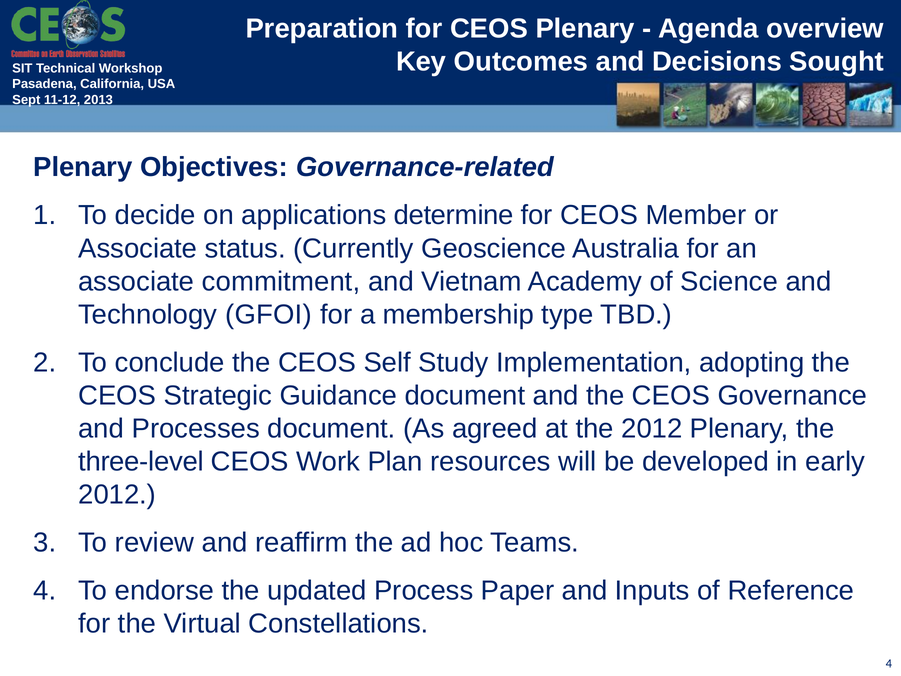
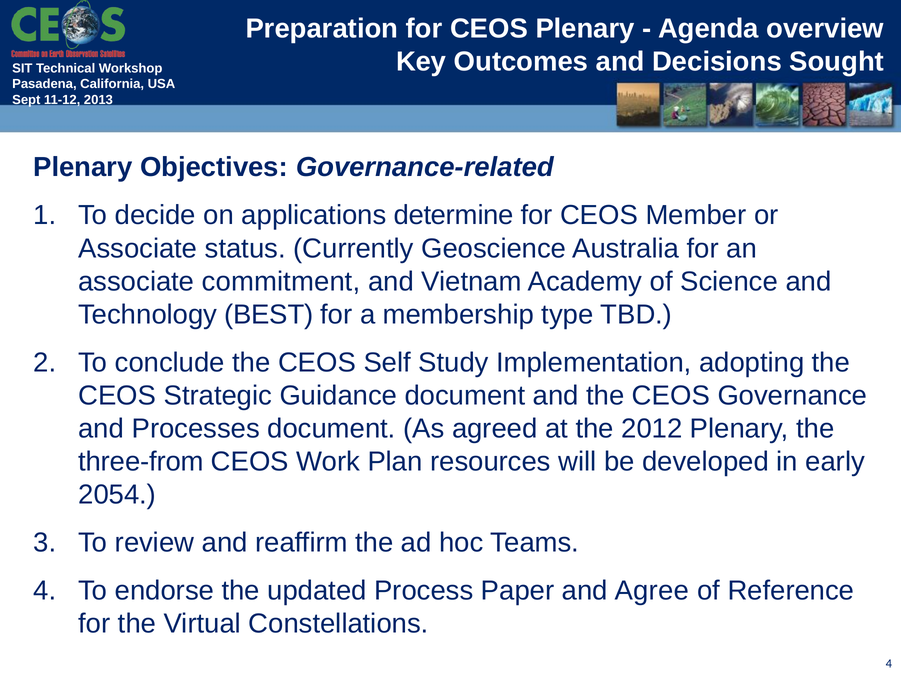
GFOI: GFOI -> BEST
three-level: three-level -> three-from
2012 at (117, 495): 2012 -> 2054
Inputs: Inputs -> Agree
